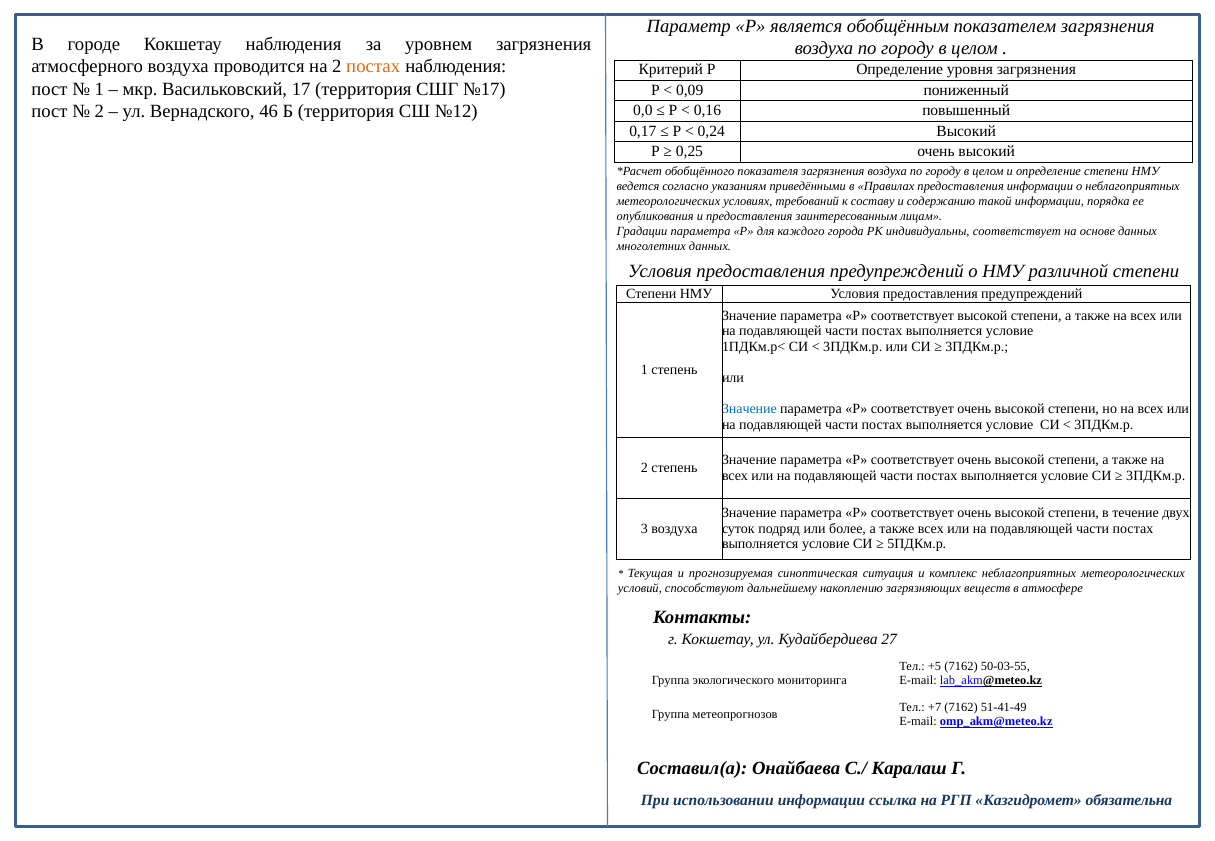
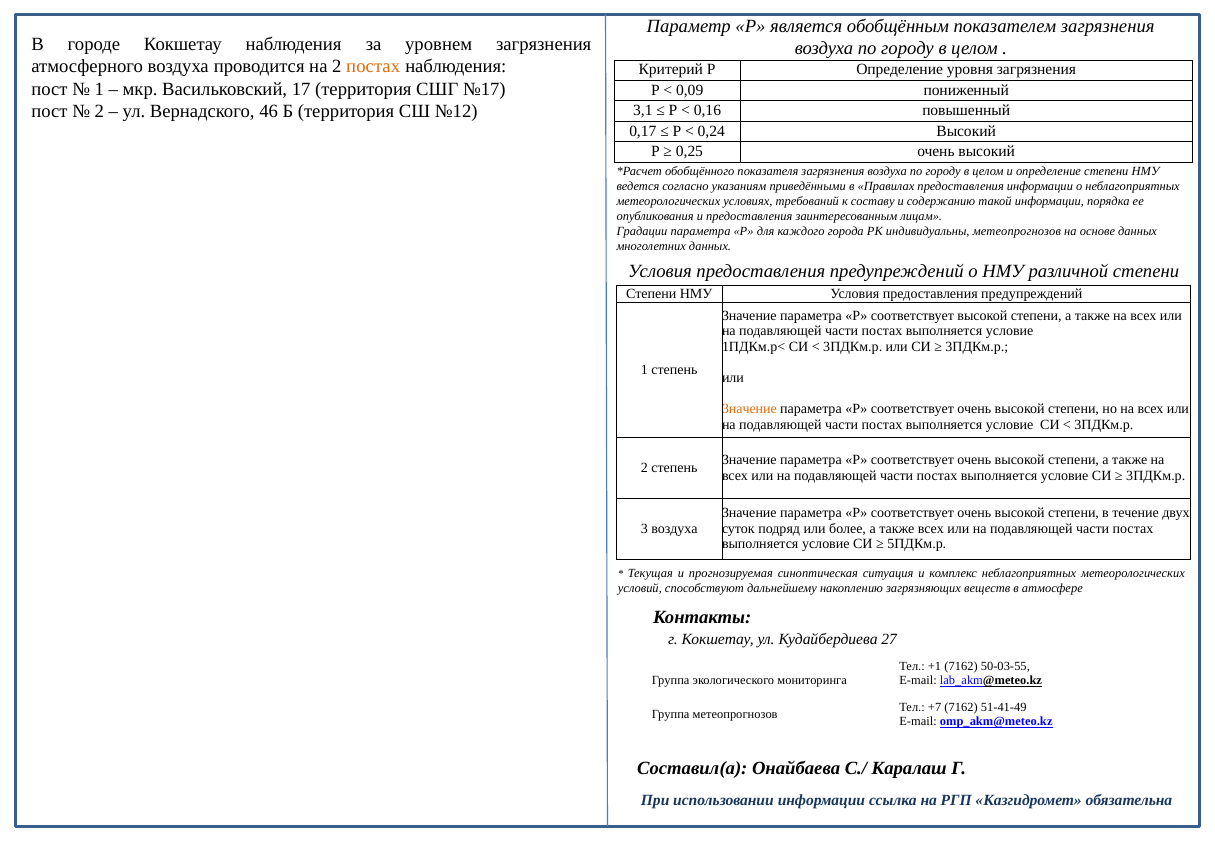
0,0: 0,0 -> 3,1
индивидуальны соответствует: соответствует -> метеопрогнозов
Значение at (749, 409) colour: blue -> orange
+5: +5 -> +1
